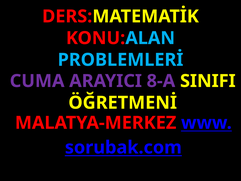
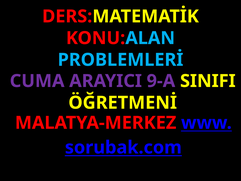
8-A: 8-A -> 9-A
